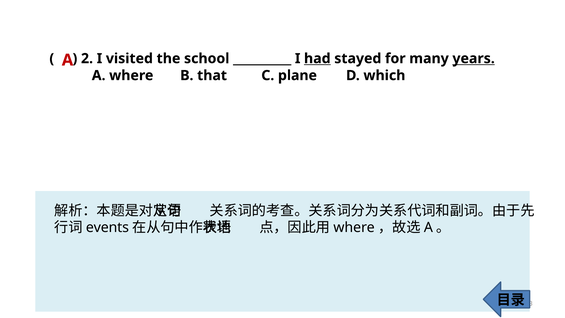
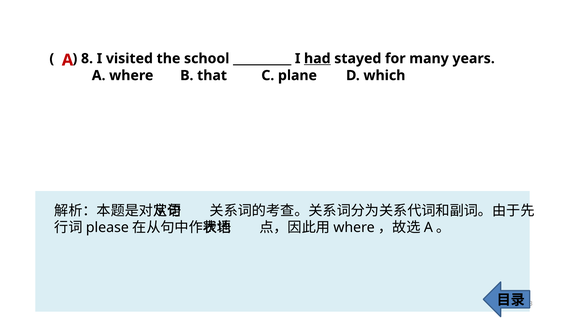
2: 2 -> 8
years underline: present -> none
events: events -> please
